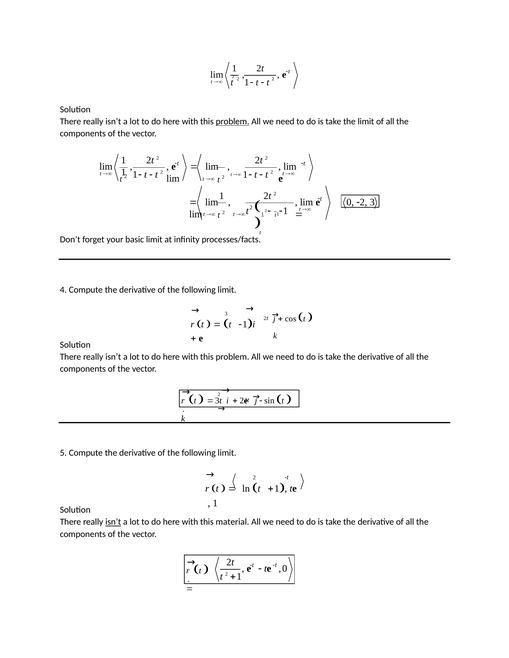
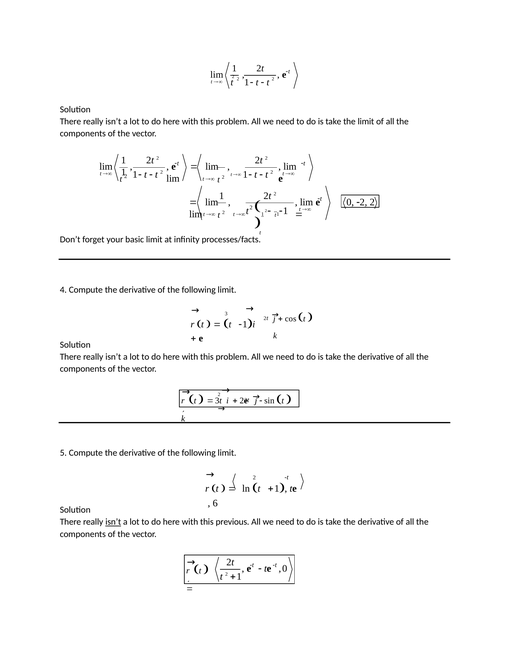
problem at (233, 122) underline: present -> none
2 3: 3 -> 2
1 at (215, 504): 1 -> 6
material: material -> previous
